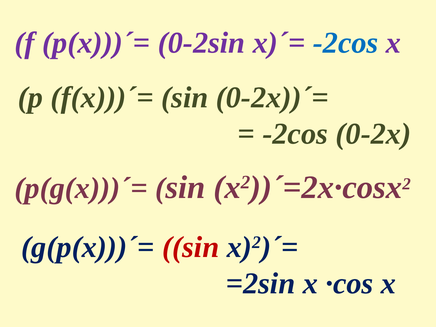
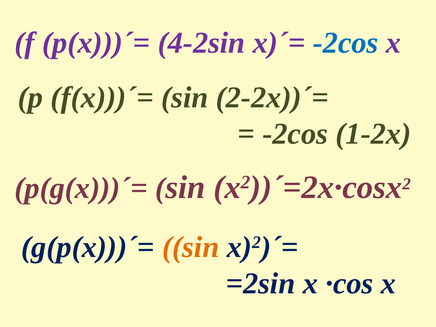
0-2sin: 0-2sin -> 4-2sin
0-2x))ˊ=: 0-2x))ˊ= -> 2-2x))ˊ=
0-2x: 0-2x -> 1-2x
sin at (191, 247) colour: red -> orange
